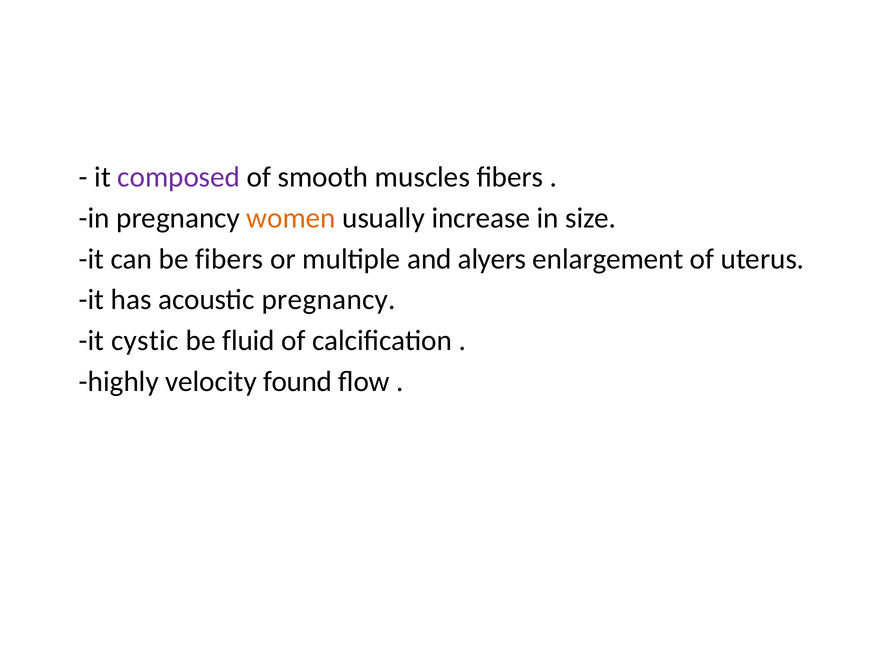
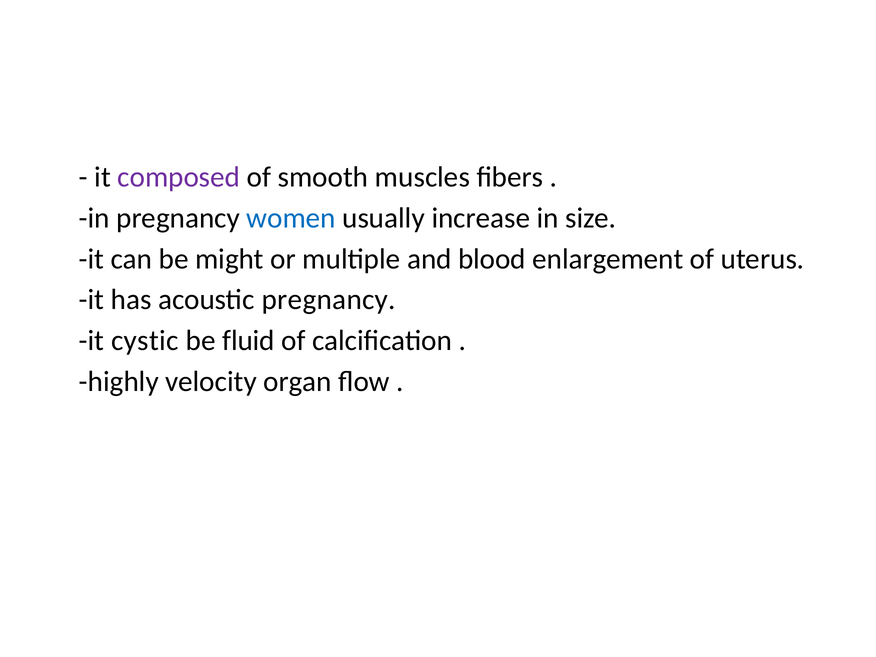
women colour: orange -> blue
be fibers: fibers -> might
alyers: alyers -> blood
found: found -> organ
